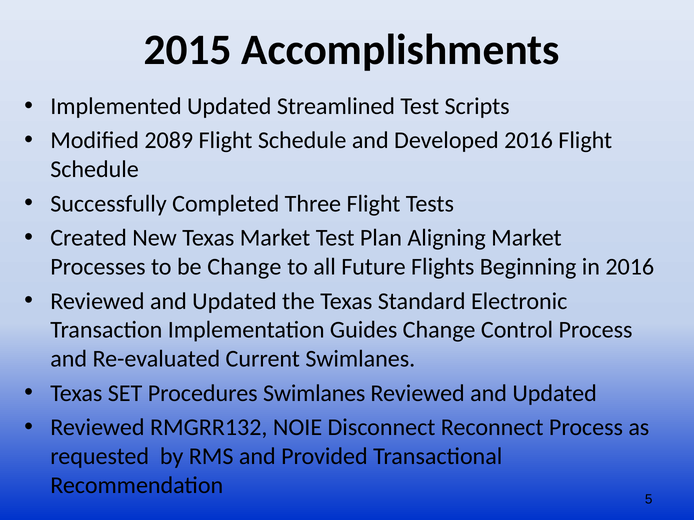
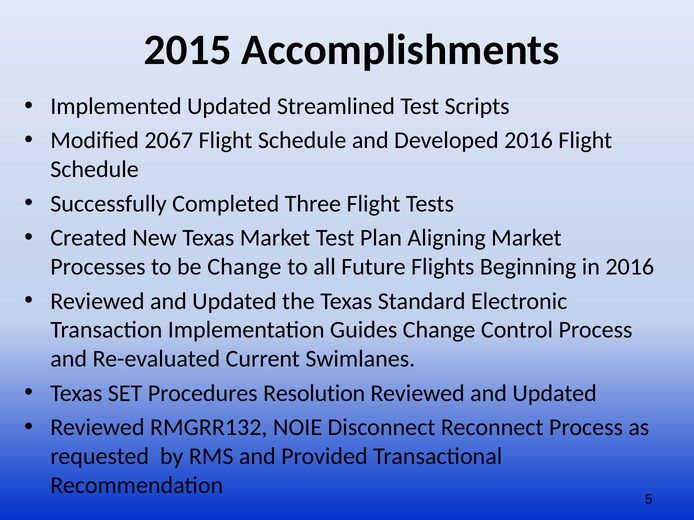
2089: 2089 -> 2067
Procedures Swimlanes: Swimlanes -> Resolution
